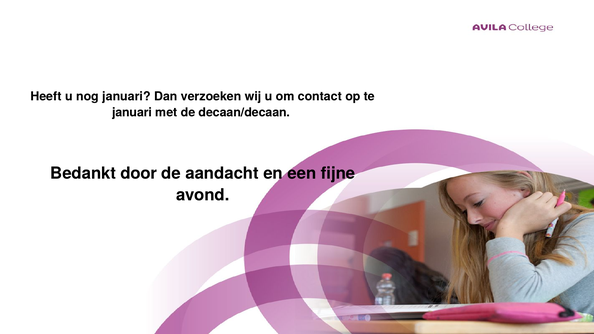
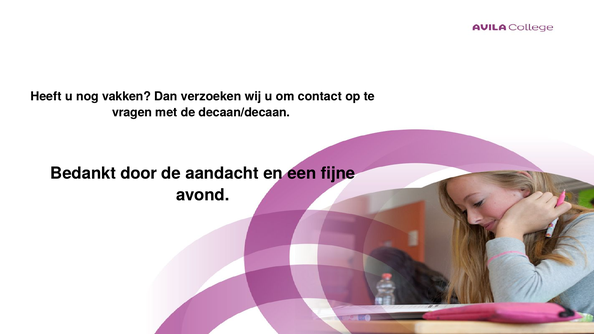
nog januari: januari -> vakken
januari at (132, 113): januari -> vragen
